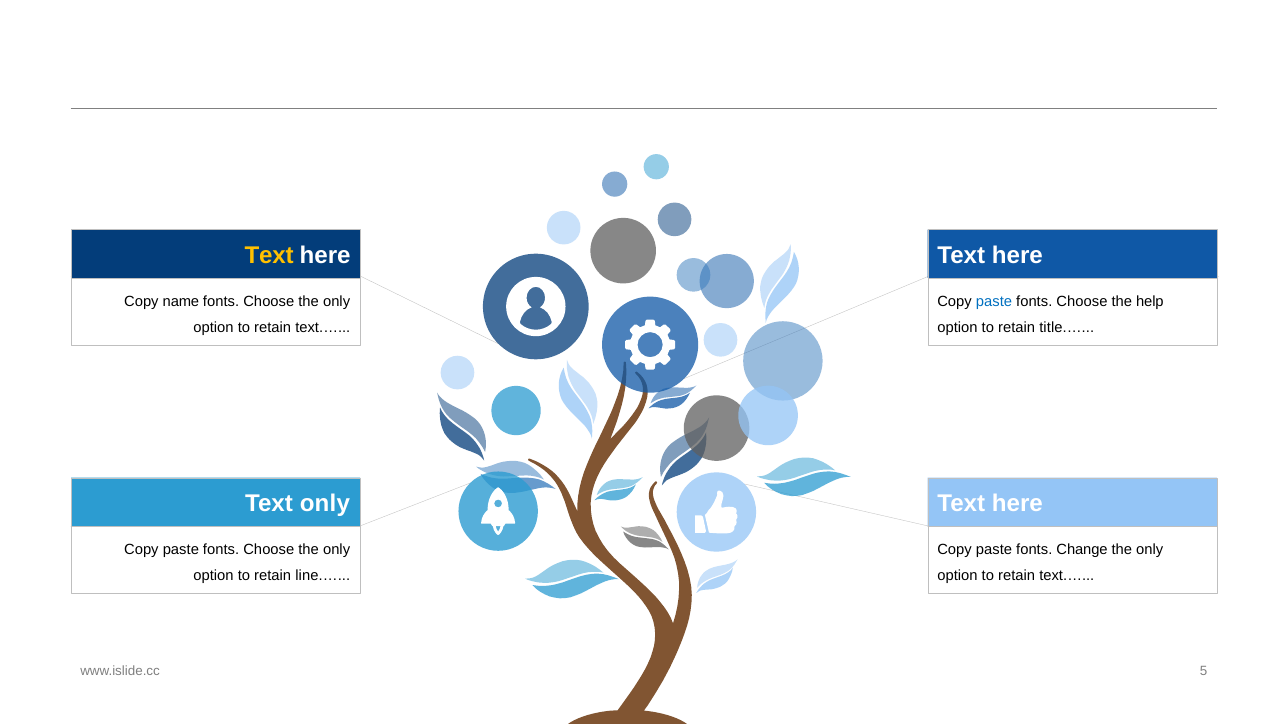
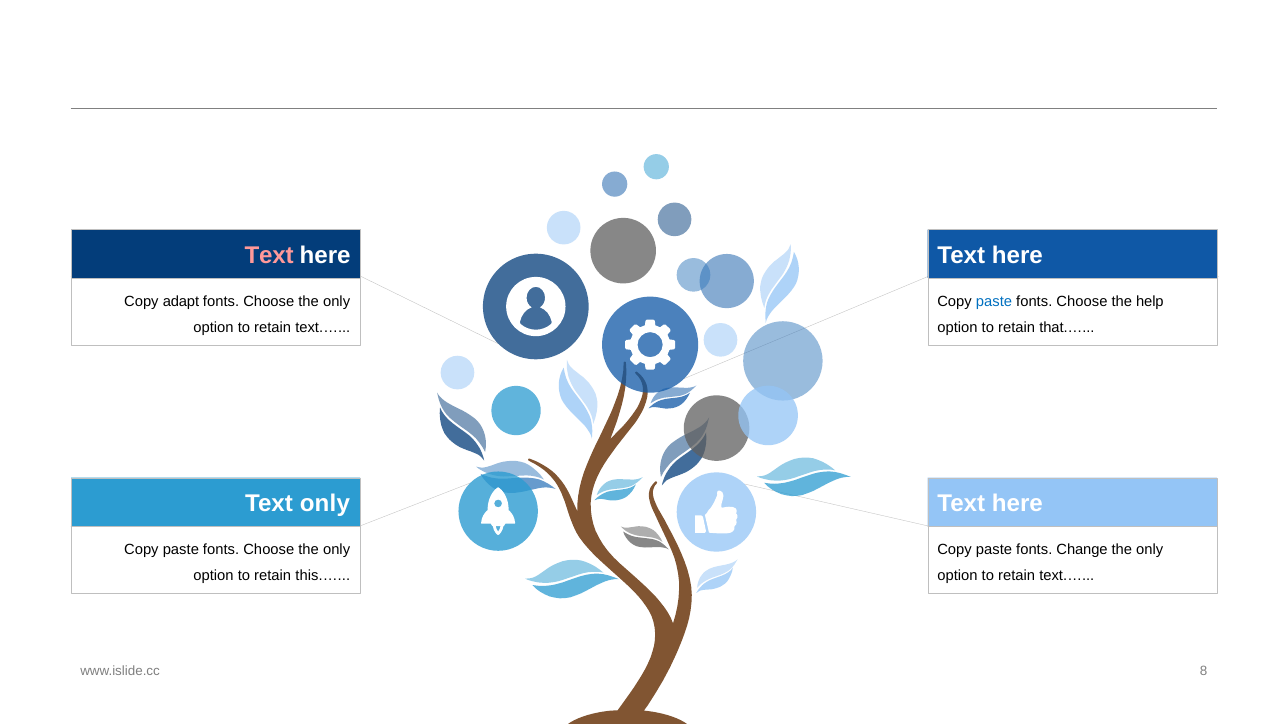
Text at (269, 256) colour: yellow -> pink
name: name -> adapt
title.…: title.… -> that.…
line.…: line.… -> this.…
5: 5 -> 8
